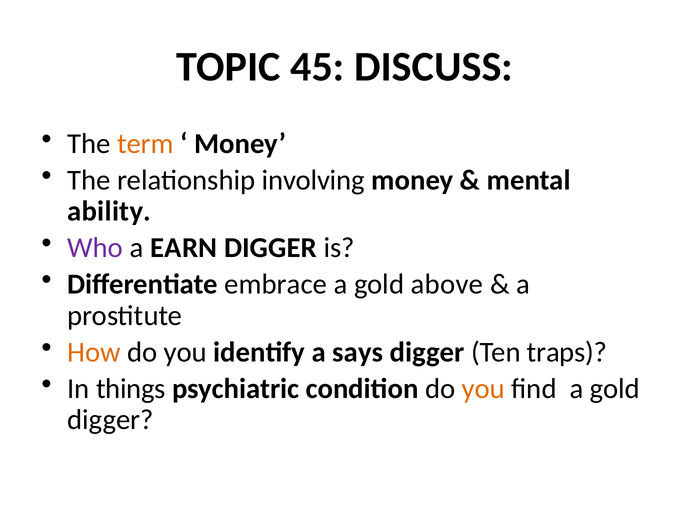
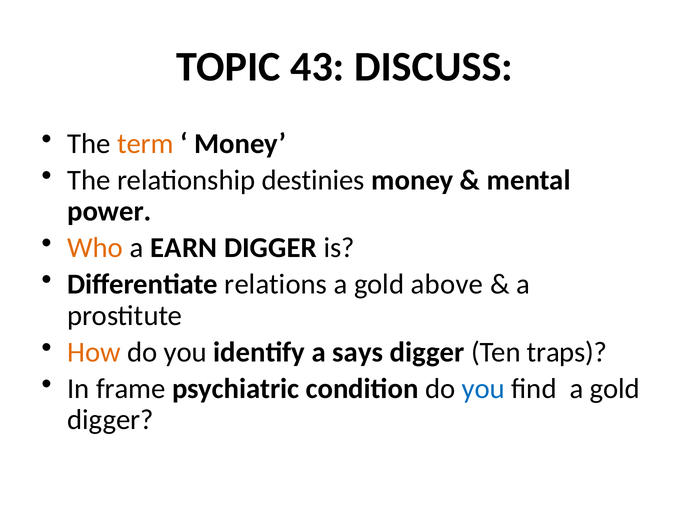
45: 45 -> 43
involving: involving -> destinies
ability: ability -> power
Who colour: purple -> orange
embrace: embrace -> relations
things: things -> frame
you at (483, 388) colour: orange -> blue
